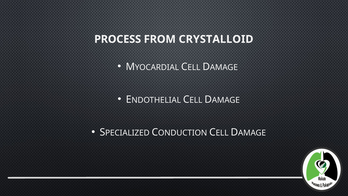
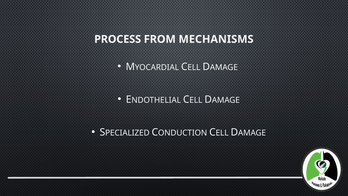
CRYSTALLOID: CRYSTALLOID -> MECHANISMS
